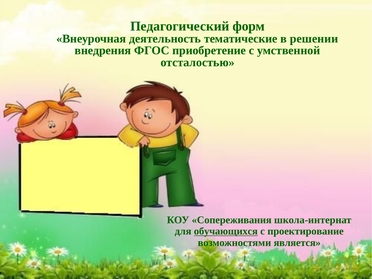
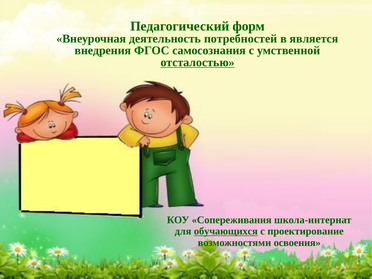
тематические: тематические -> потребностей
решении: решении -> является
приобретение: приобретение -> самосознания
отсталостью underline: none -> present
является: является -> освоения
